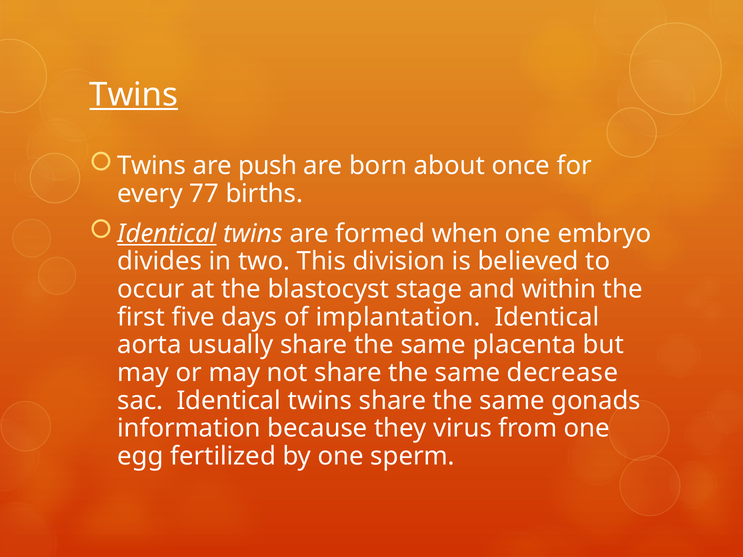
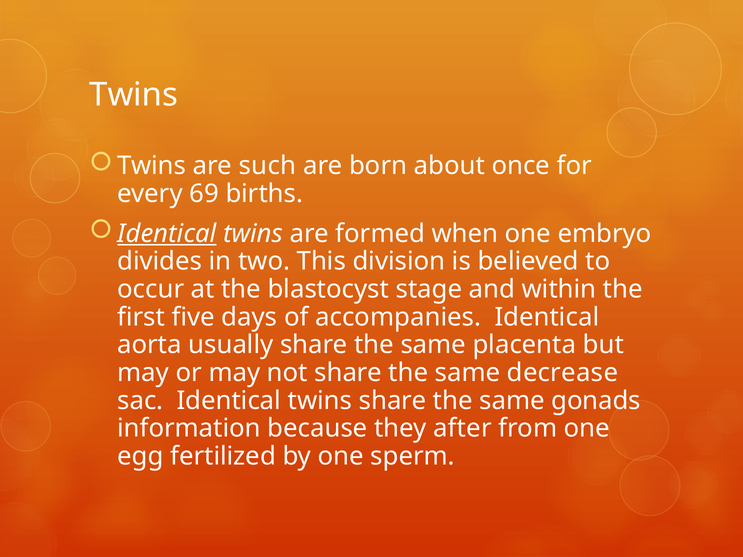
Twins at (134, 95) underline: present -> none
push: push -> such
77: 77 -> 69
implantation: implantation -> accompanies
virus: virus -> after
